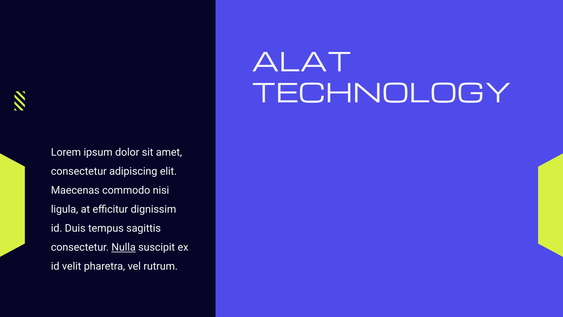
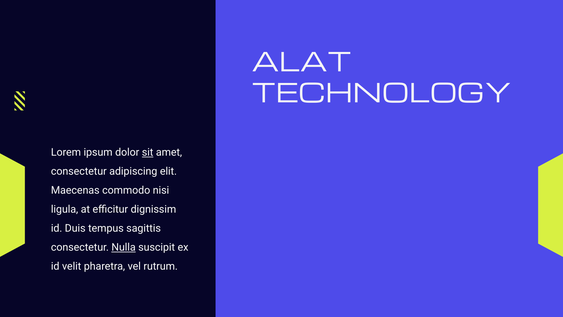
sit underline: none -> present
